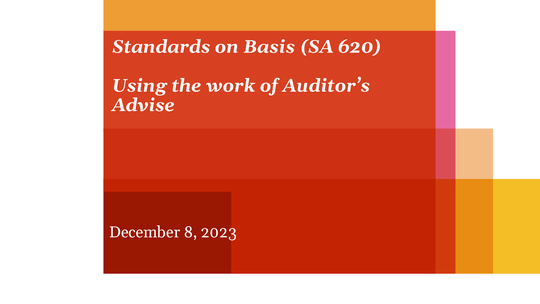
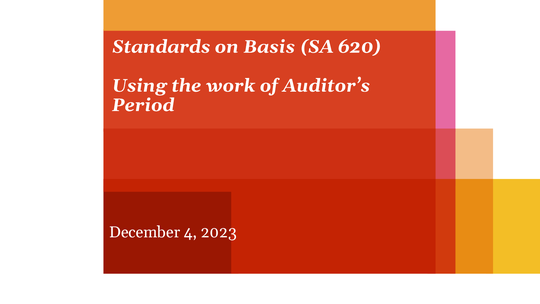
Advise: Advise -> Period
8: 8 -> 4
